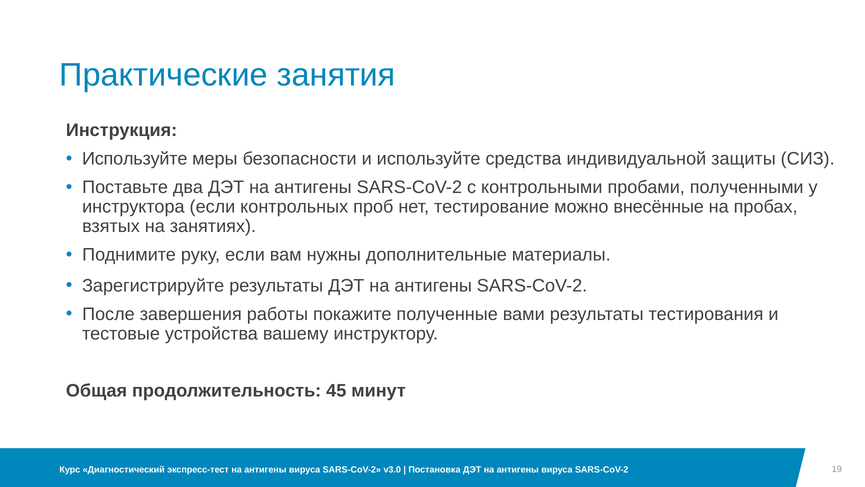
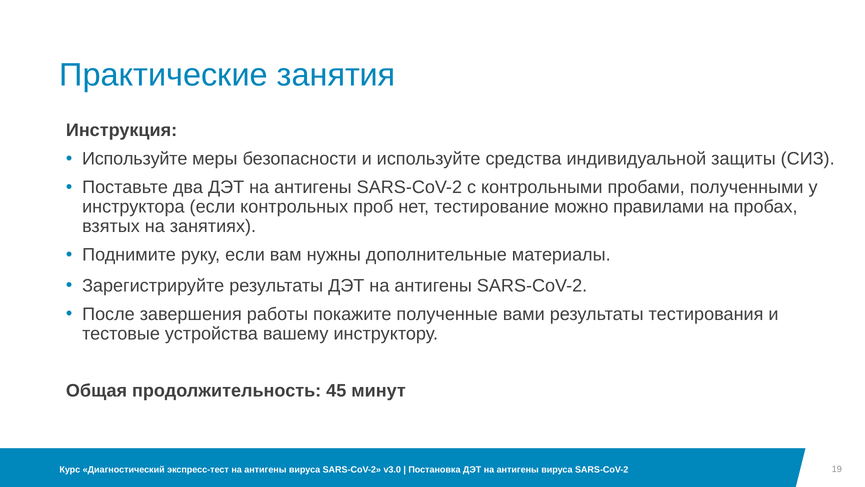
внесённые: внесённые -> правилами
